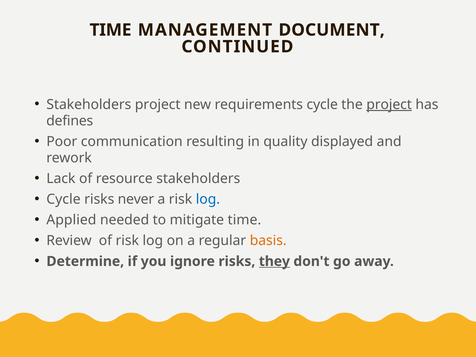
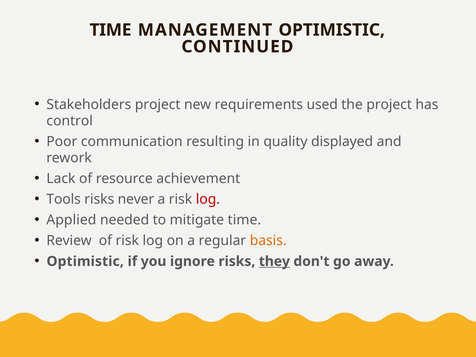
MANAGEMENT DOCUMENT: DOCUMENT -> OPTIMISTIC
requirements cycle: cycle -> used
project at (389, 104) underline: present -> none
defines: defines -> control
resource stakeholders: stakeholders -> achievement
Cycle at (64, 199): Cycle -> Tools
log at (208, 199) colour: blue -> red
Determine at (85, 261): Determine -> Optimistic
